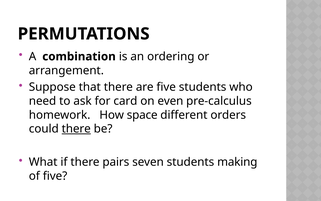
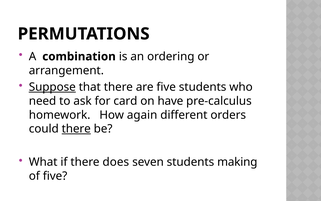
Suppose underline: none -> present
even: even -> have
space: space -> again
pairs: pairs -> does
